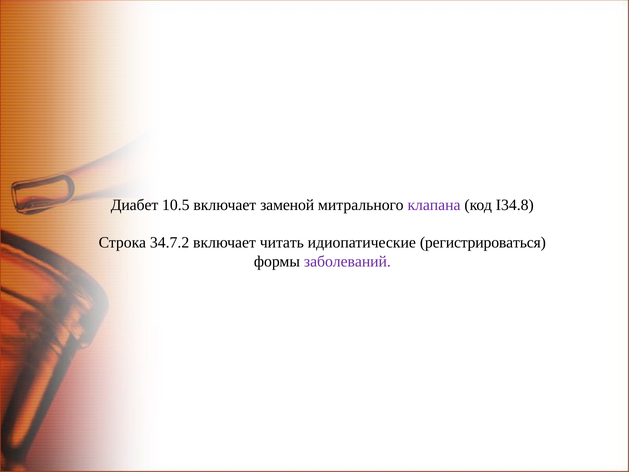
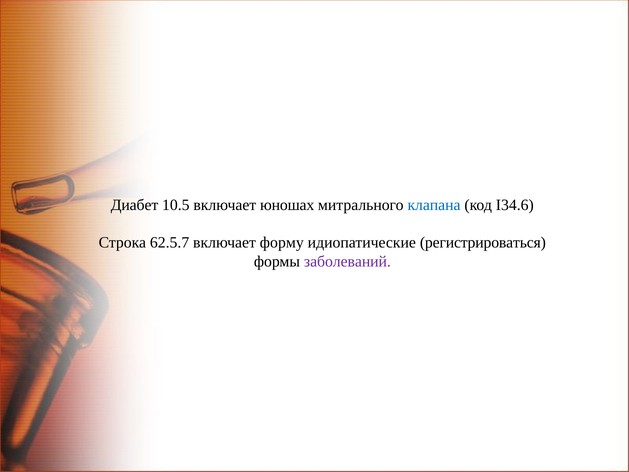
заменой: заменой -> юношах
клапана colour: purple -> blue
I34.8: I34.8 -> I34.6
34.7.2: 34.7.2 -> 62.5.7
читать: читать -> форму
